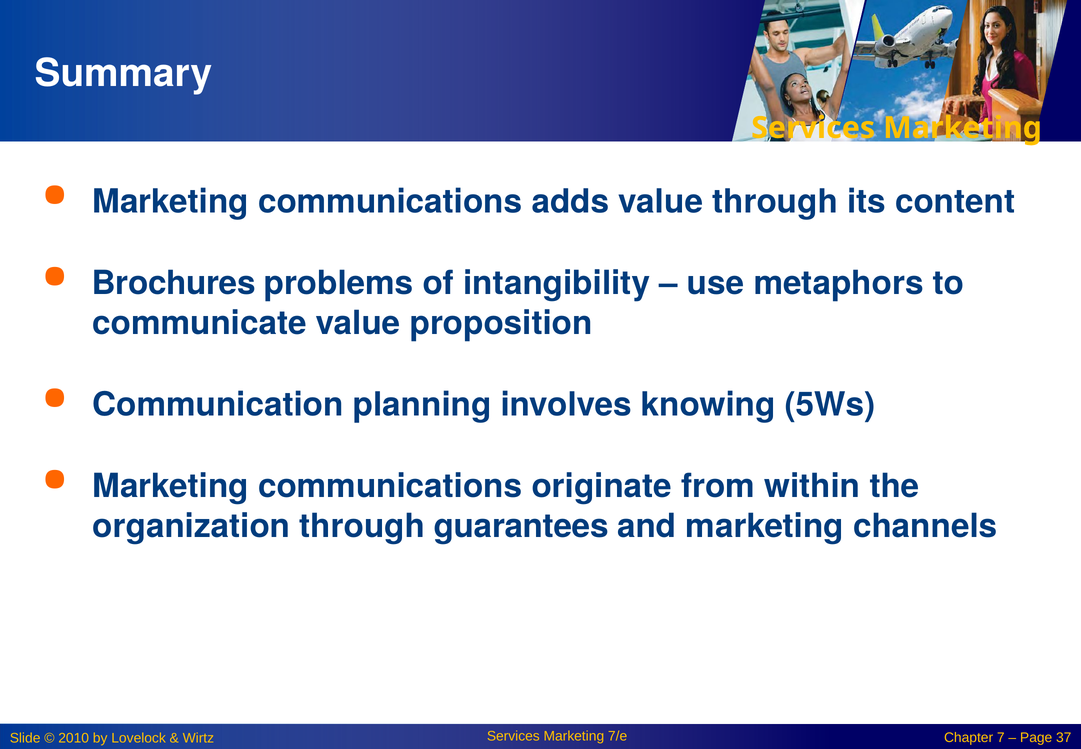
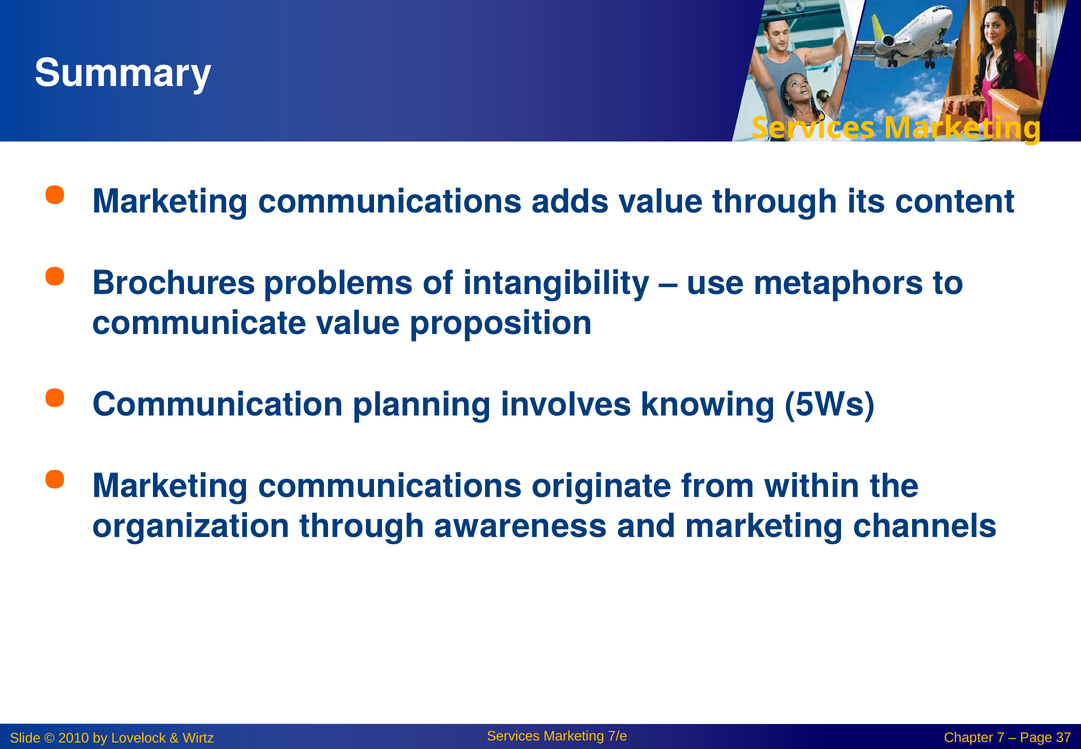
guarantees: guarantees -> awareness
